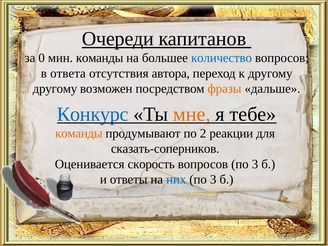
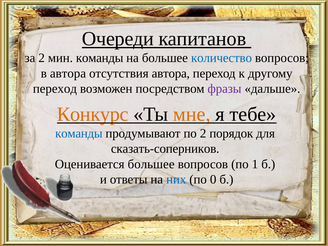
за 0: 0 -> 2
в ответа: ответа -> автора
другому at (55, 89): другому -> переход
фразы colour: orange -> purple
Конкурс colour: blue -> orange
команды at (79, 133) colour: orange -> blue
реакции: реакции -> порядок
Оценивается скорость: скорость -> большее
вопросов по 3: 3 -> 1
3 at (213, 179): 3 -> 0
